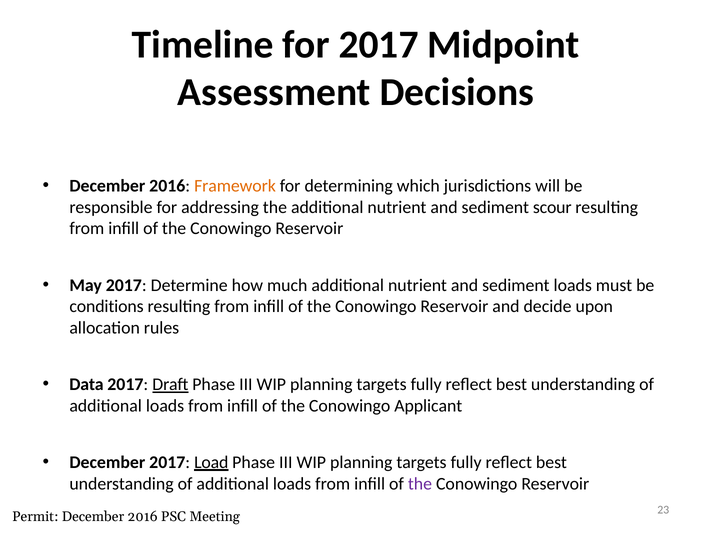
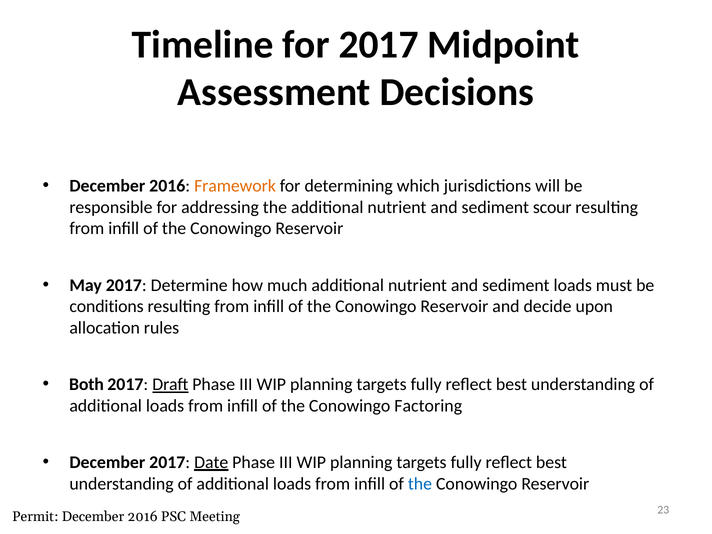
Data: Data -> Both
Applicant: Applicant -> Factoring
Load: Load -> Date
the at (420, 484) colour: purple -> blue
